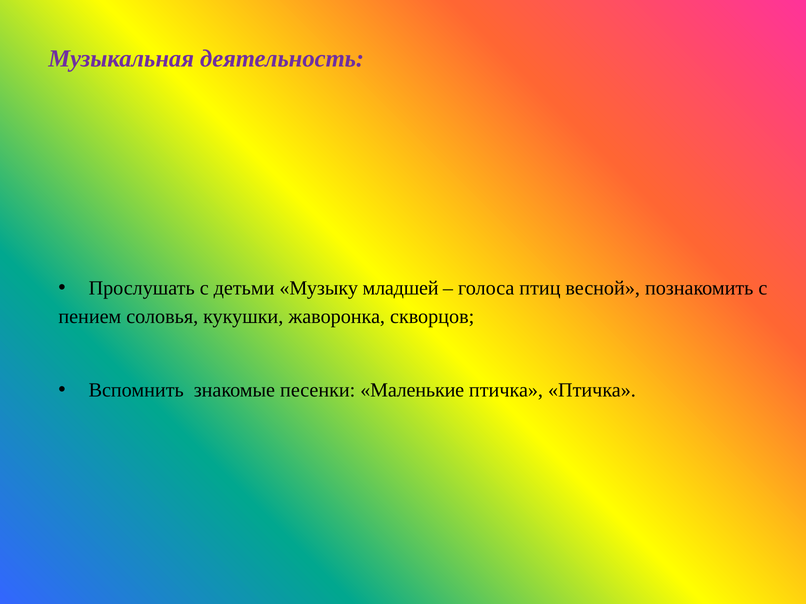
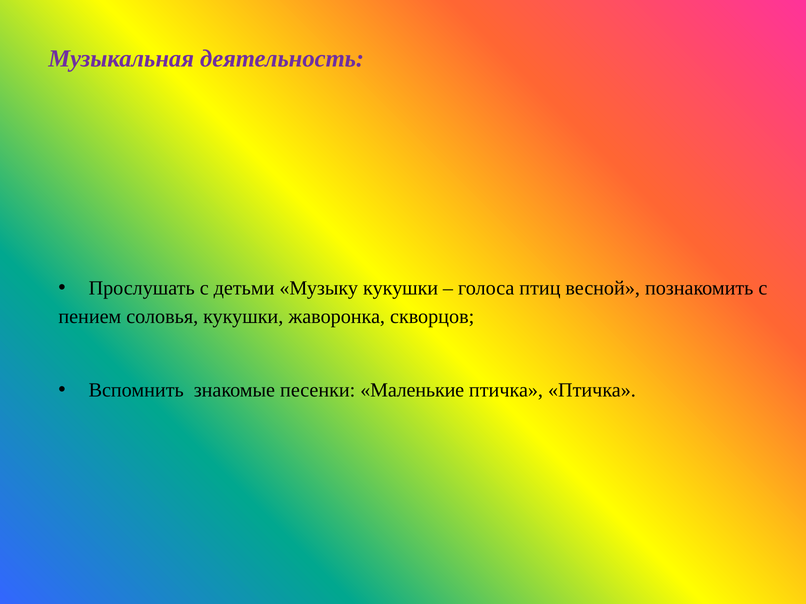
Музыку младшей: младшей -> кукушки
